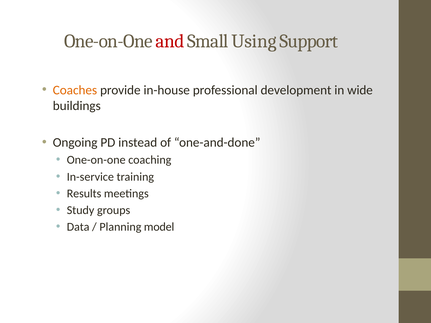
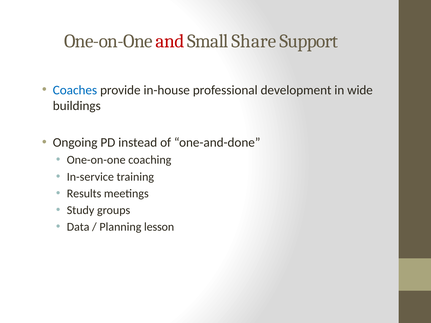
Using: Using -> Share
Coaches colour: orange -> blue
model: model -> lesson
